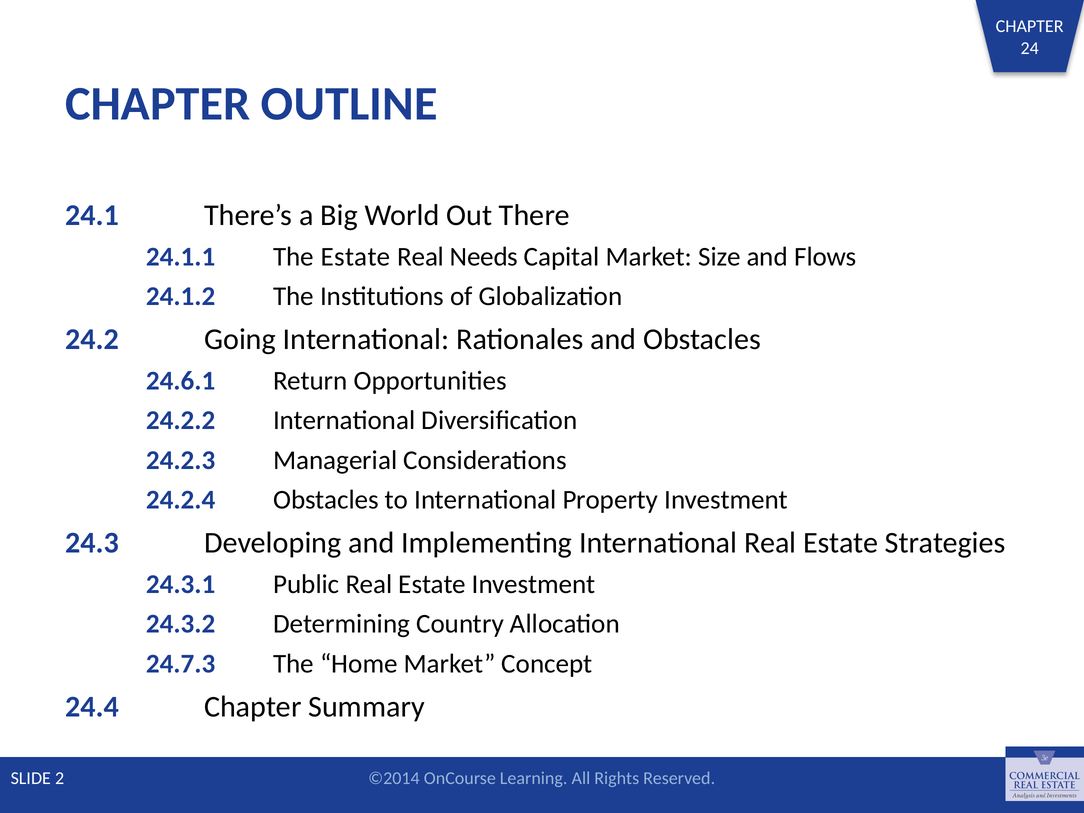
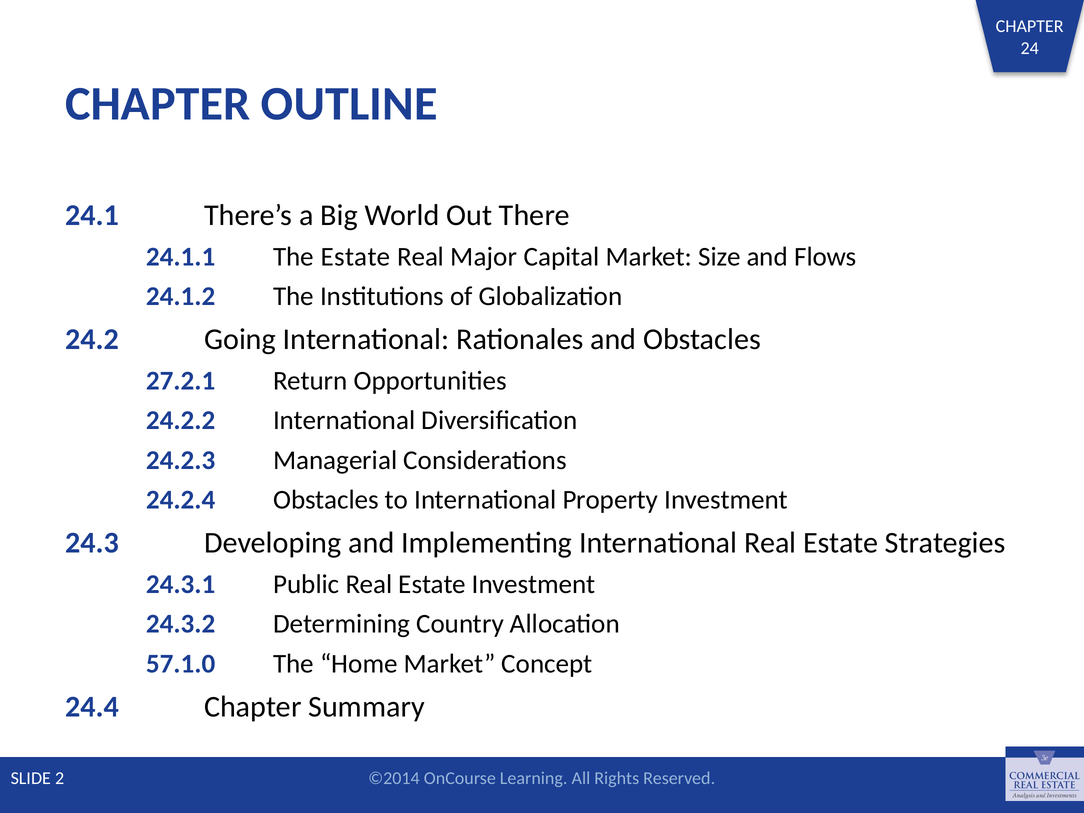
Needs: Needs -> Major
24.6.1: 24.6.1 -> 27.2.1
24.7.3: 24.7.3 -> 57.1.0
